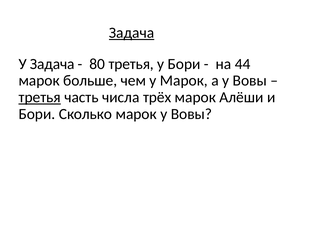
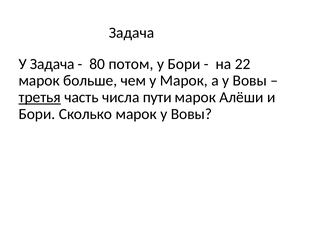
Задача at (132, 33) underline: present -> none
80 третья: третья -> потом
44: 44 -> 22
трёх: трёх -> пути
